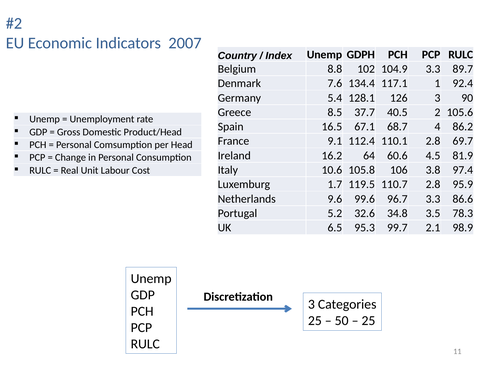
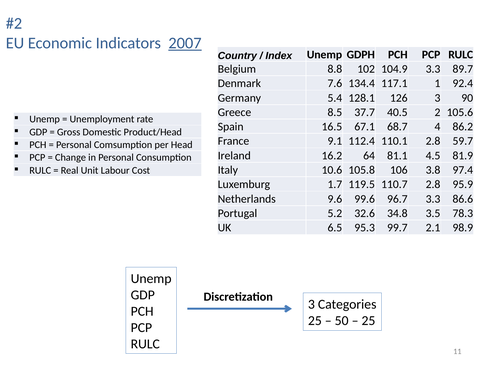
2007 underline: none -> present
69.7: 69.7 -> 59.7
60.6: 60.6 -> 81.1
